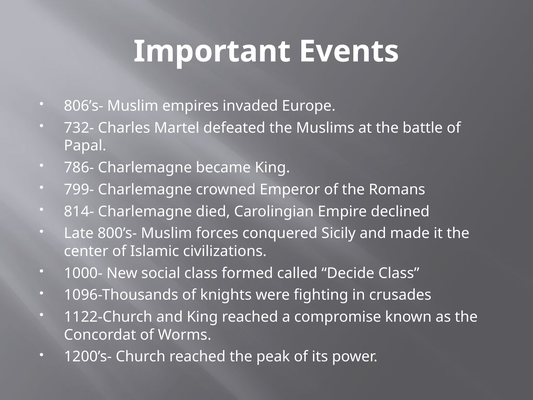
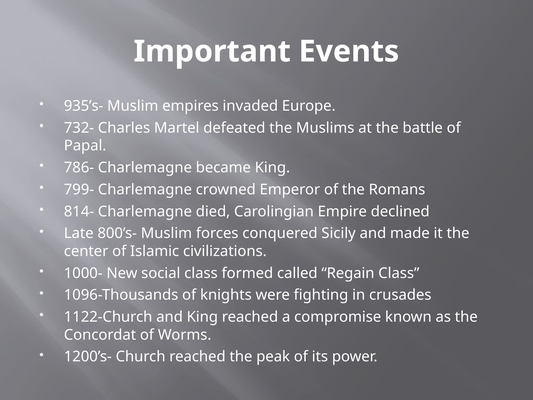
806’s-: 806’s- -> 935’s-
Decide: Decide -> Regain
